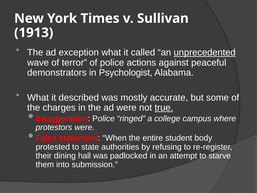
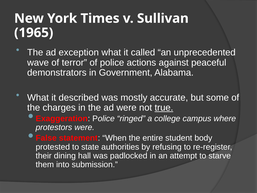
1913: 1913 -> 1965
unprecedented underline: present -> none
Psychologist: Psychologist -> Government
